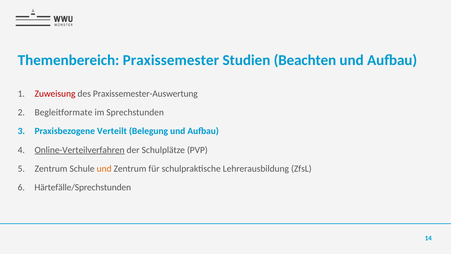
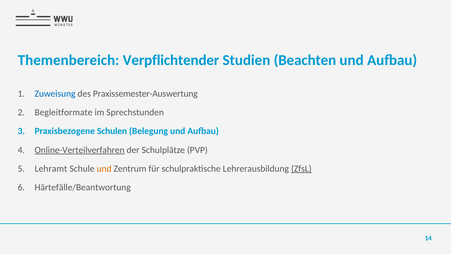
Praxissemester: Praxissemester -> Verpflichtender
Zuweisung colour: red -> blue
Verteilt: Verteilt -> Schulen
Zentrum at (51, 168): Zentrum -> Lehramt
ZfsL underline: none -> present
Härtefälle/Sprechstunden: Härtefälle/Sprechstunden -> Härtefälle/Beantwortung
